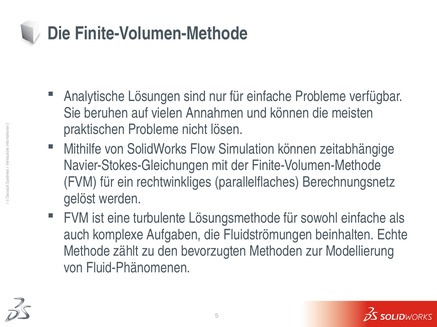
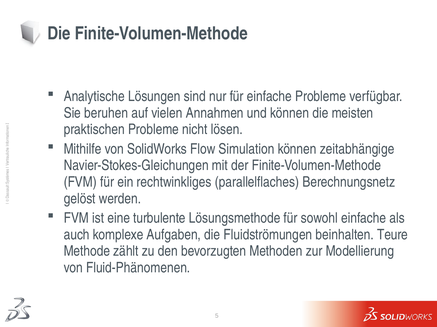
Echte: Echte -> Teure
